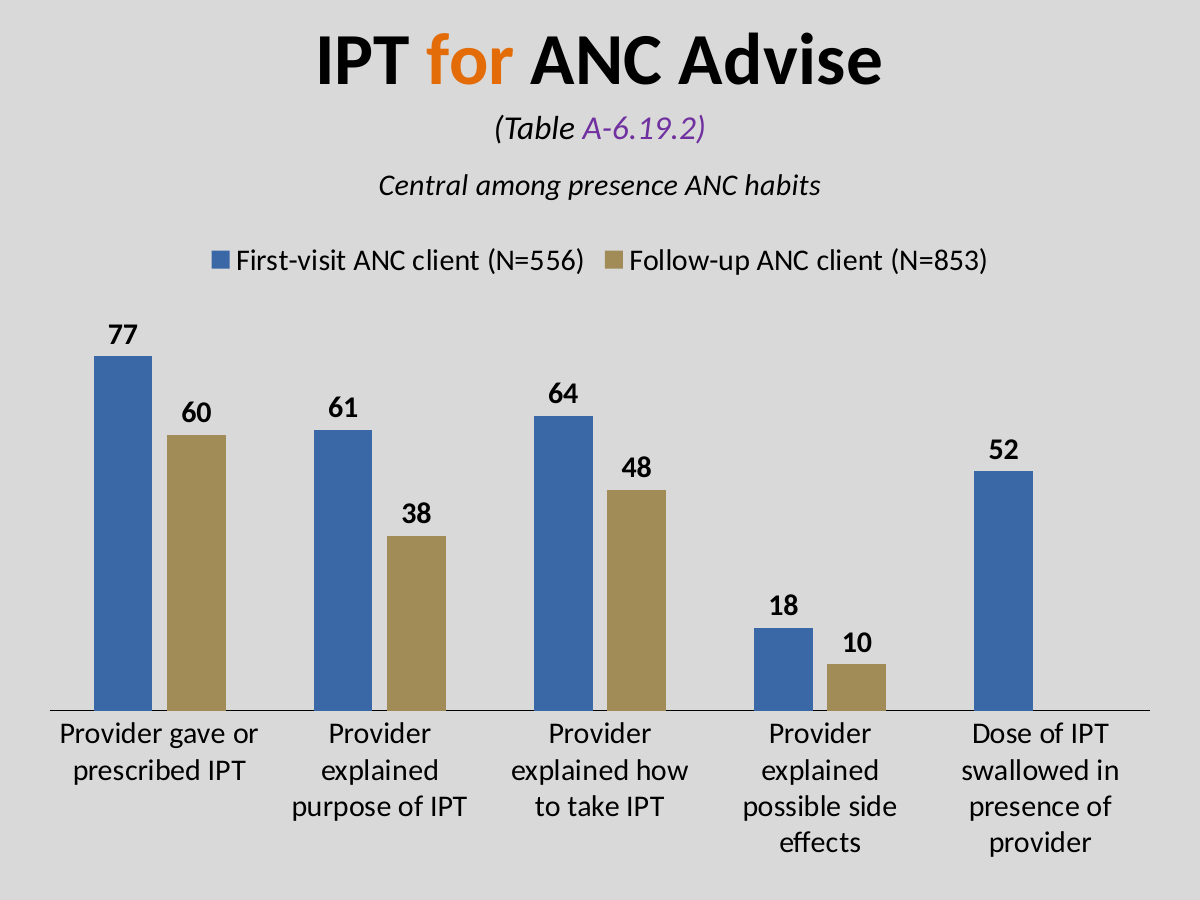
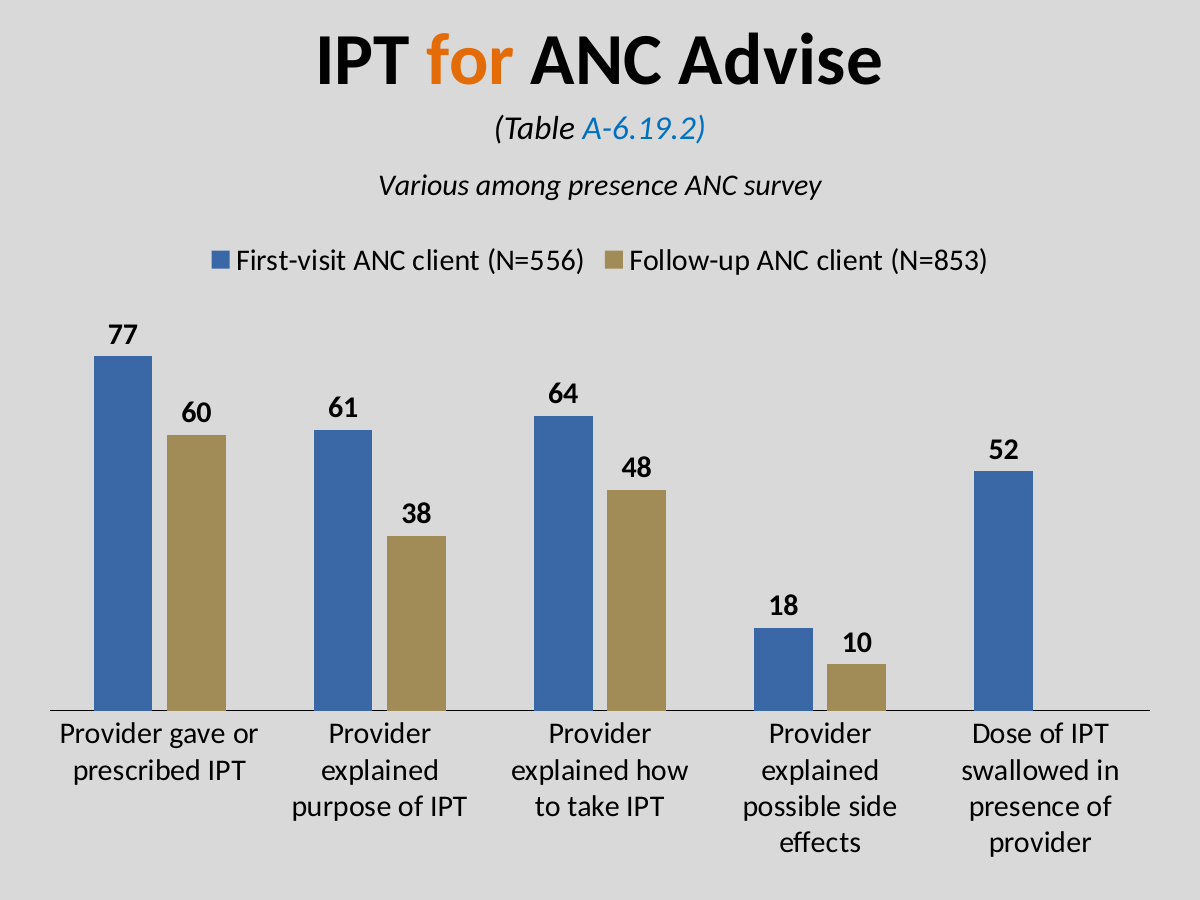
A-6.19.2 colour: purple -> blue
Central: Central -> Various
habits: habits -> survey
